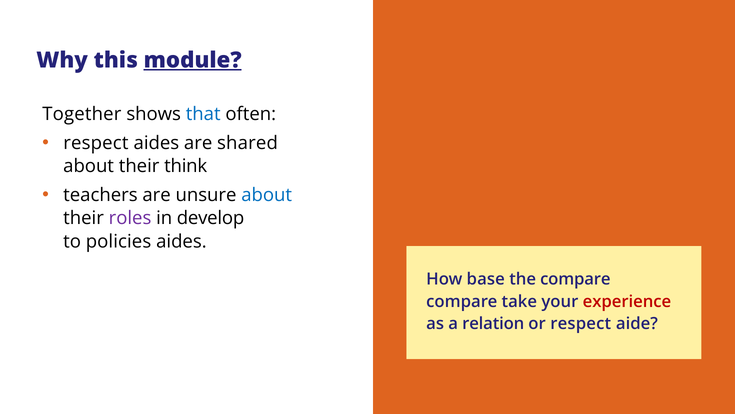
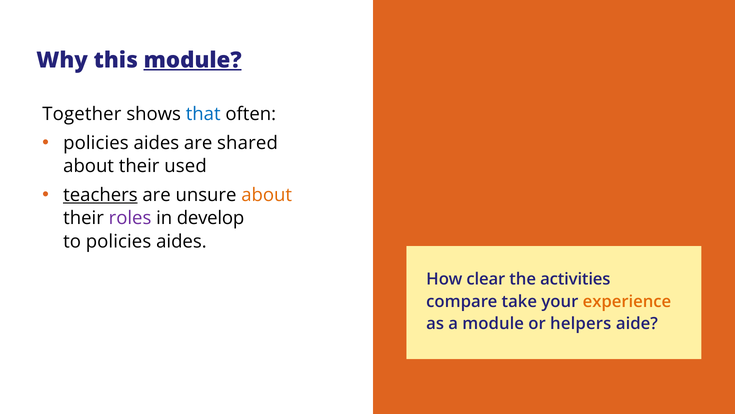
respect at (96, 143): respect -> policies
think: think -> used
teachers underline: none -> present
about at (267, 195) colour: blue -> orange
base: base -> clear
the compare: compare -> activities
experience colour: red -> orange
a relation: relation -> module
or respect: respect -> helpers
